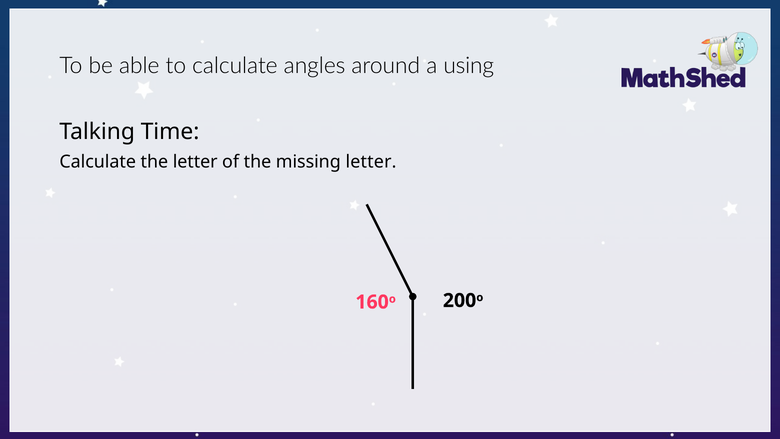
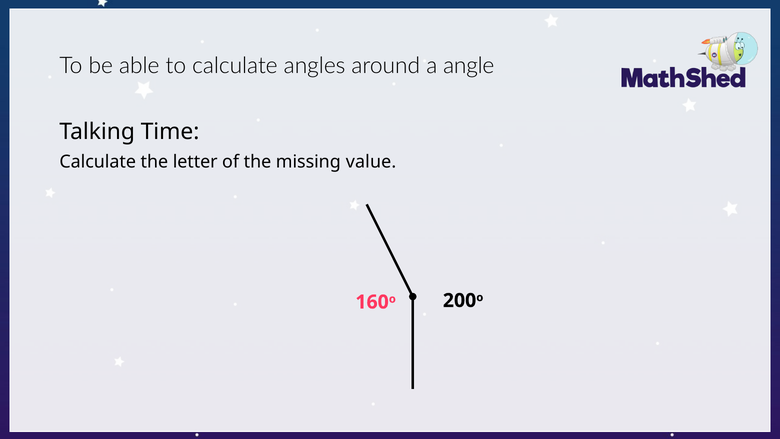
using: using -> angle
missing letter: letter -> value
